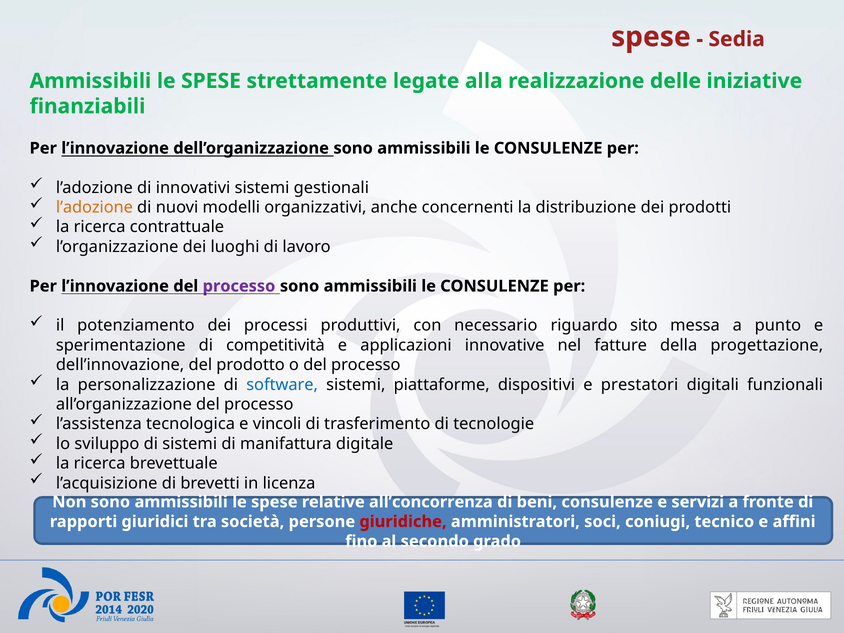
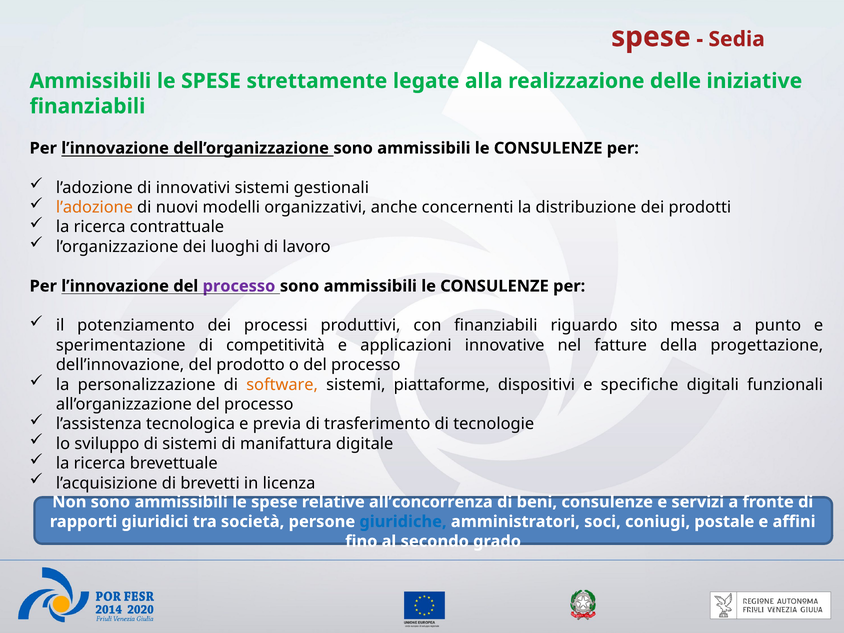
con necessario: necessario -> finanziabili
software colour: blue -> orange
prestatori: prestatori -> specifiche
vincoli: vincoli -> previa
giuridiche colour: red -> blue
tecnico: tecnico -> postale
